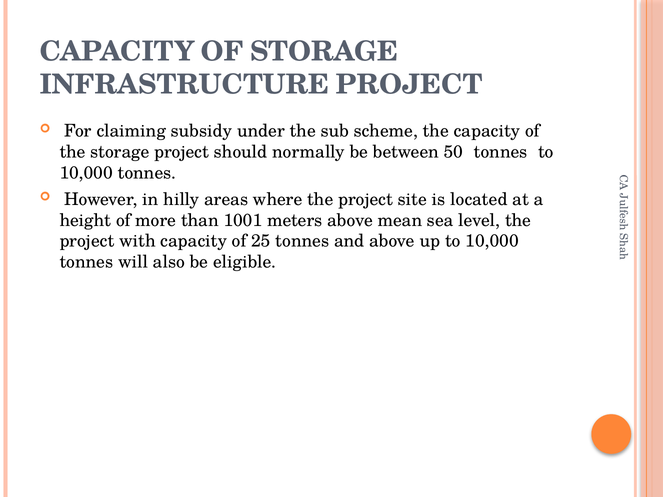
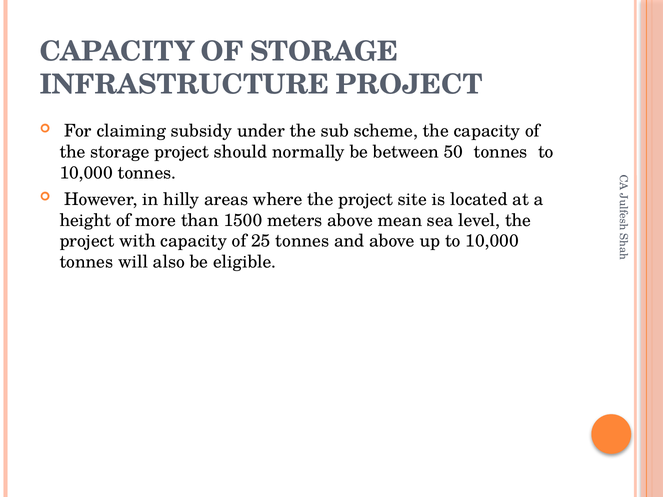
1001: 1001 -> 1500
